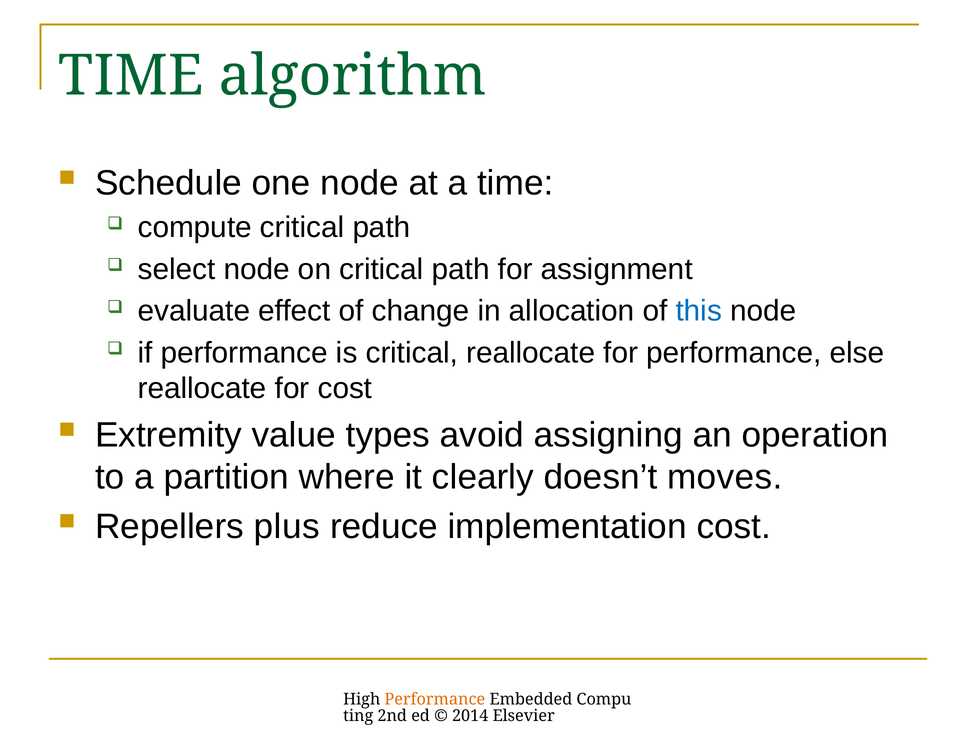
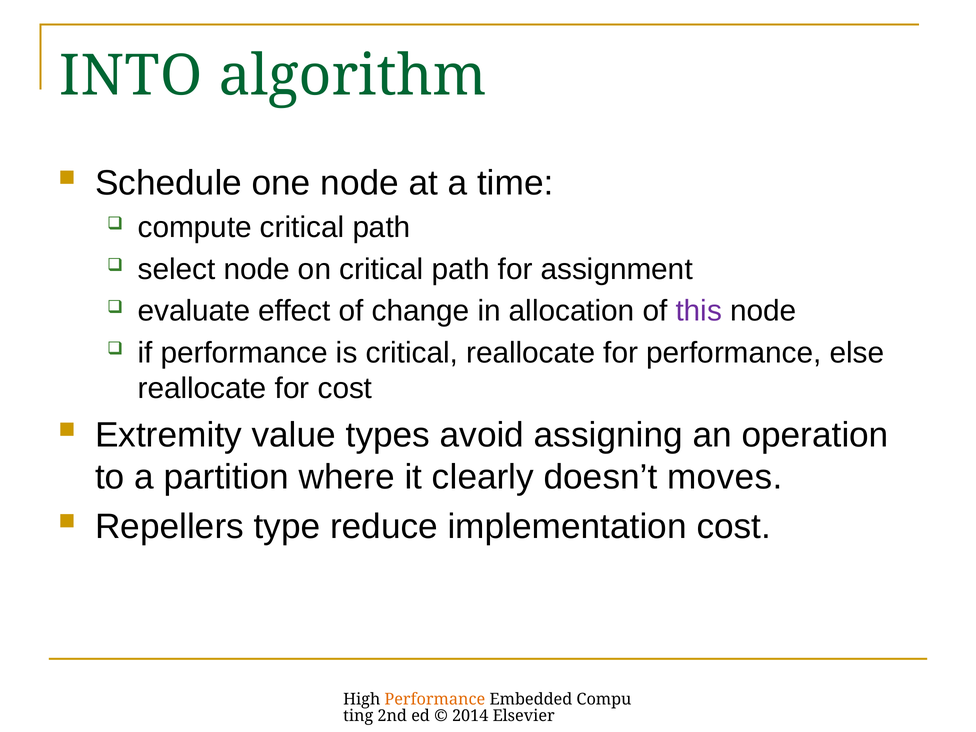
TIME at (131, 76): TIME -> INTO
this colour: blue -> purple
plus: plus -> type
